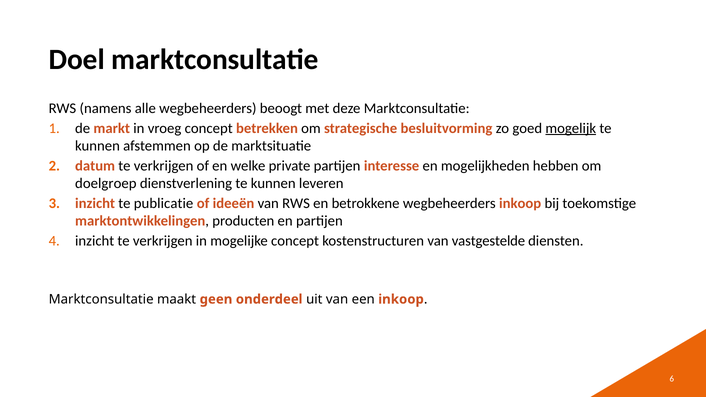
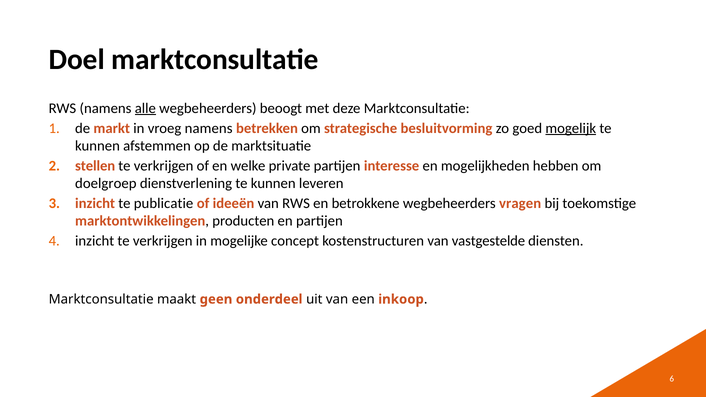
alle underline: none -> present
vroeg concept: concept -> namens
datum: datum -> stellen
wegbeheerders inkoop: inkoop -> vragen
